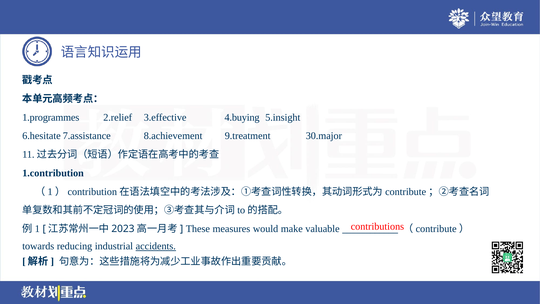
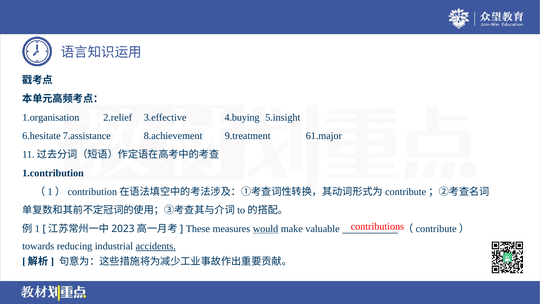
1.programmes: 1.programmes -> 1.organisation
30.major: 30.major -> 61.major
would underline: none -> present
